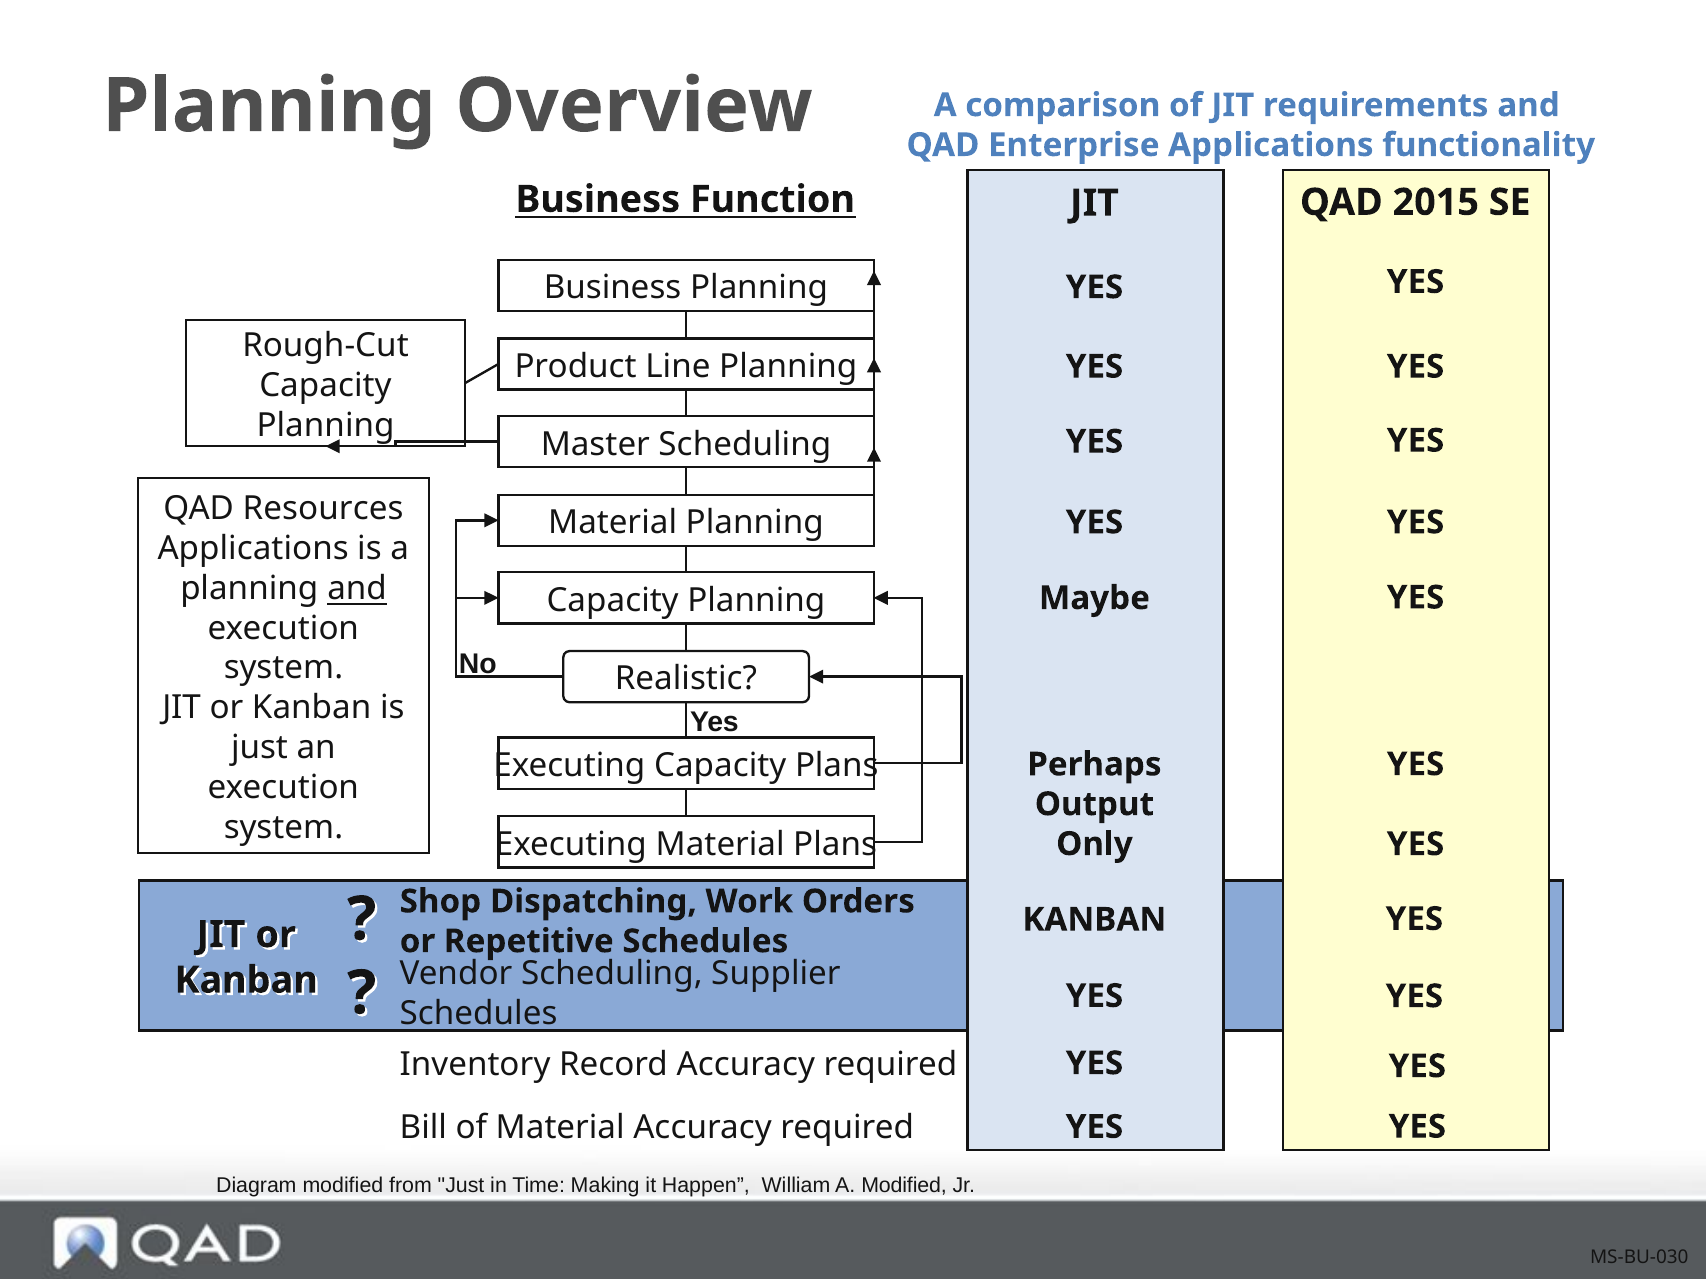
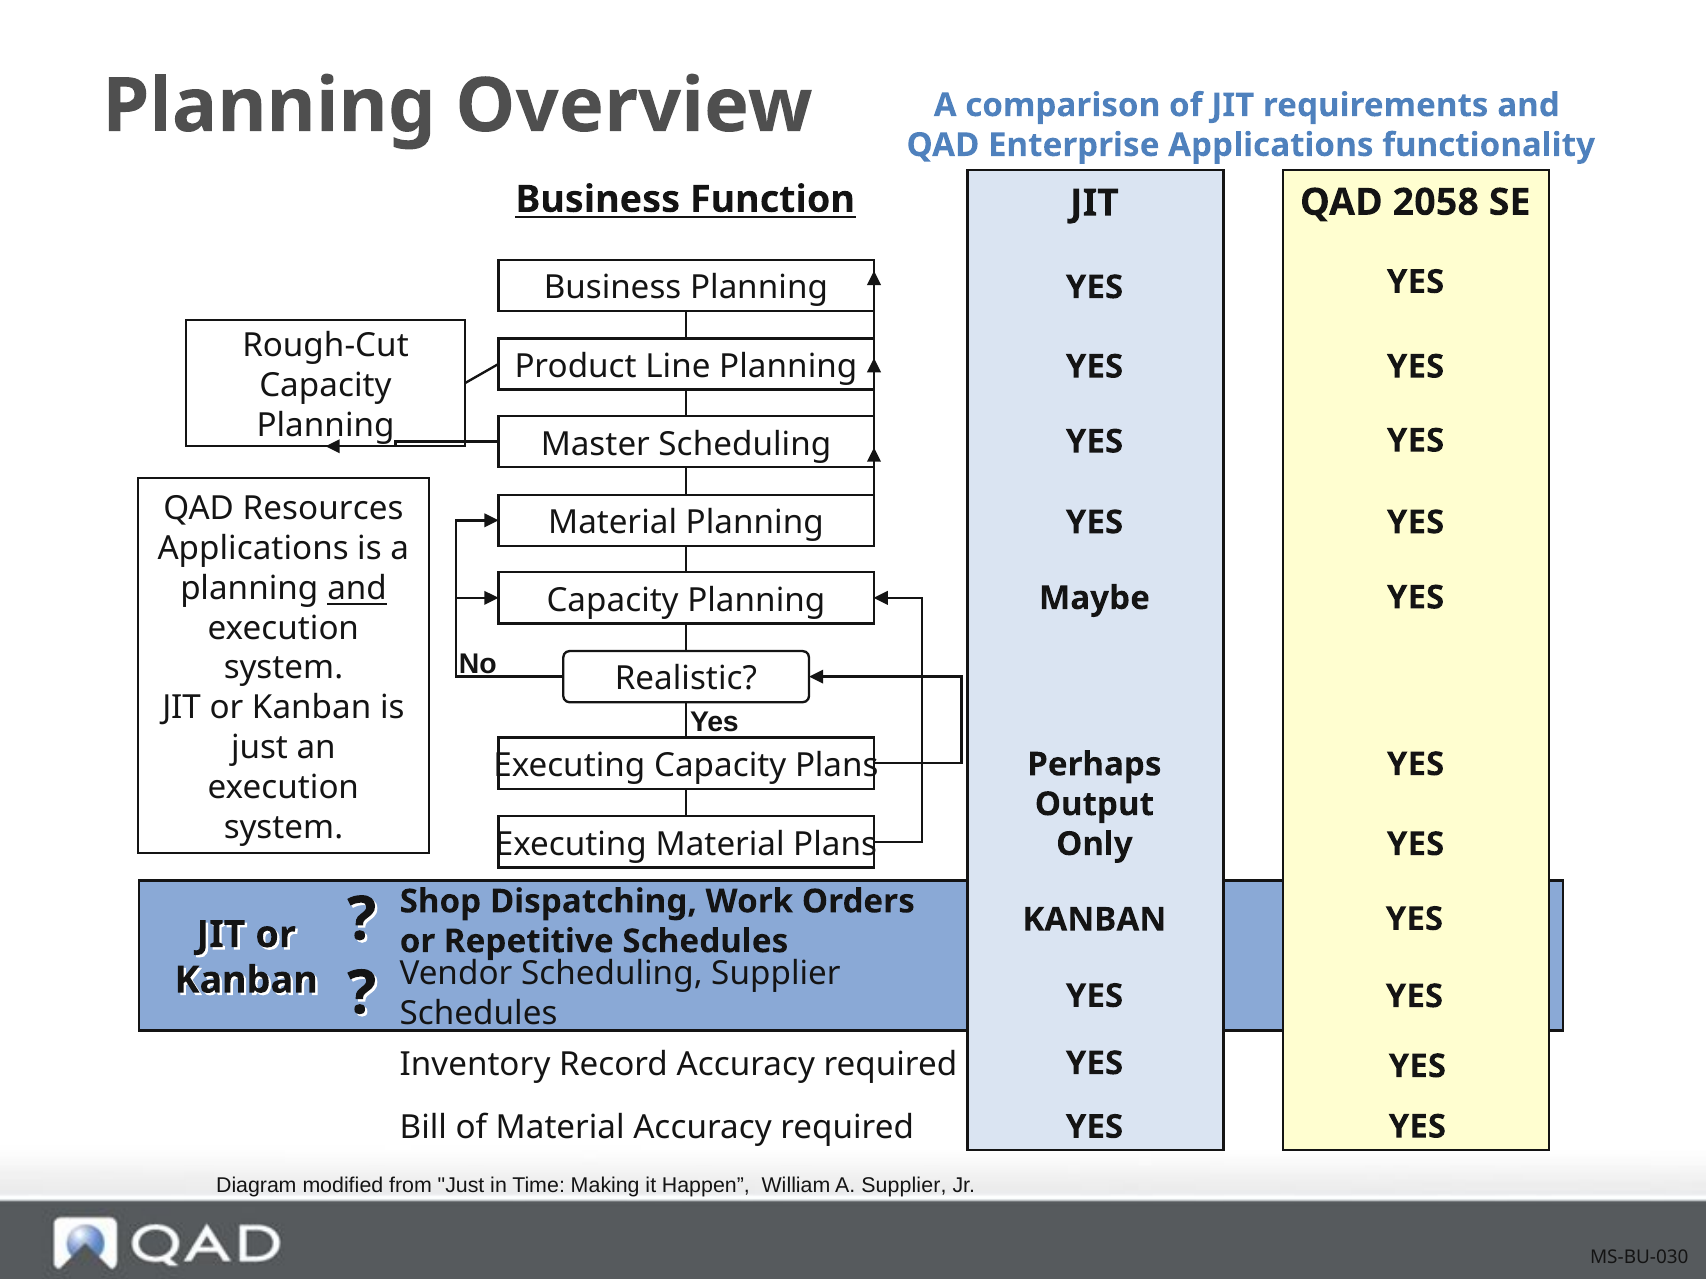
2015: 2015 -> 2058
A Modified: Modified -> Supplier
